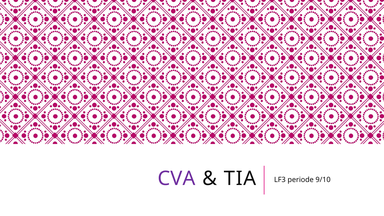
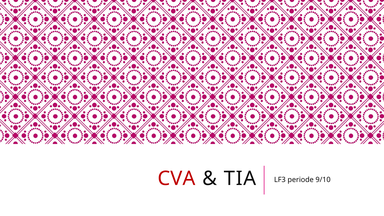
CVA colour: purple -> red
